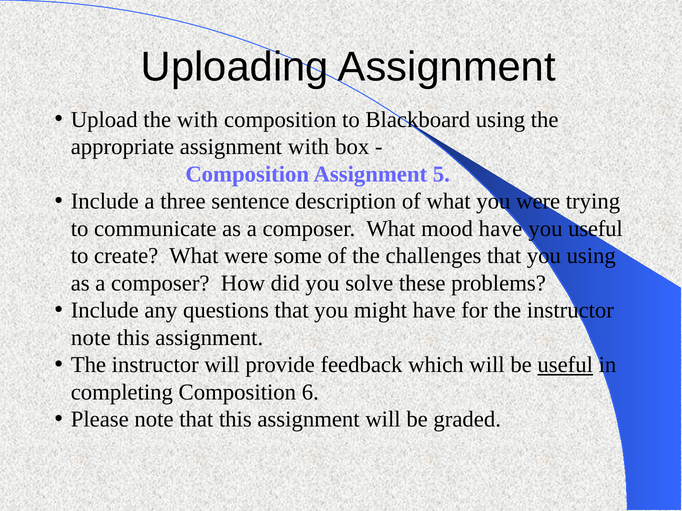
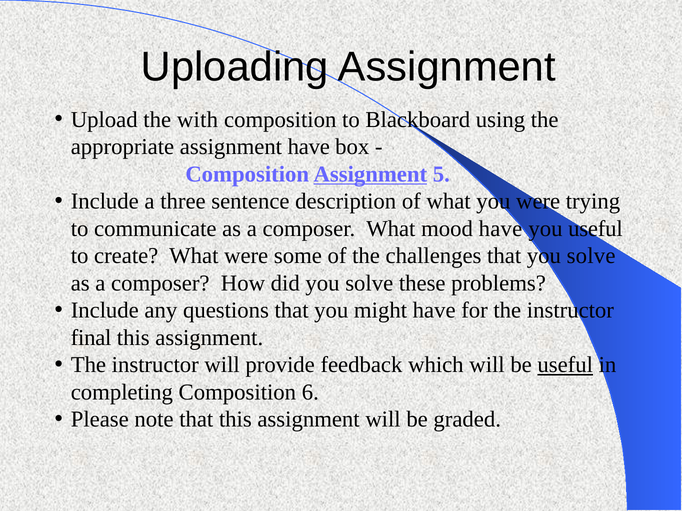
assignment with: with -> have
Assignment at (370, 174) underline: none -> present
that you using: using -> solve
note at (91, 338): note -> final
